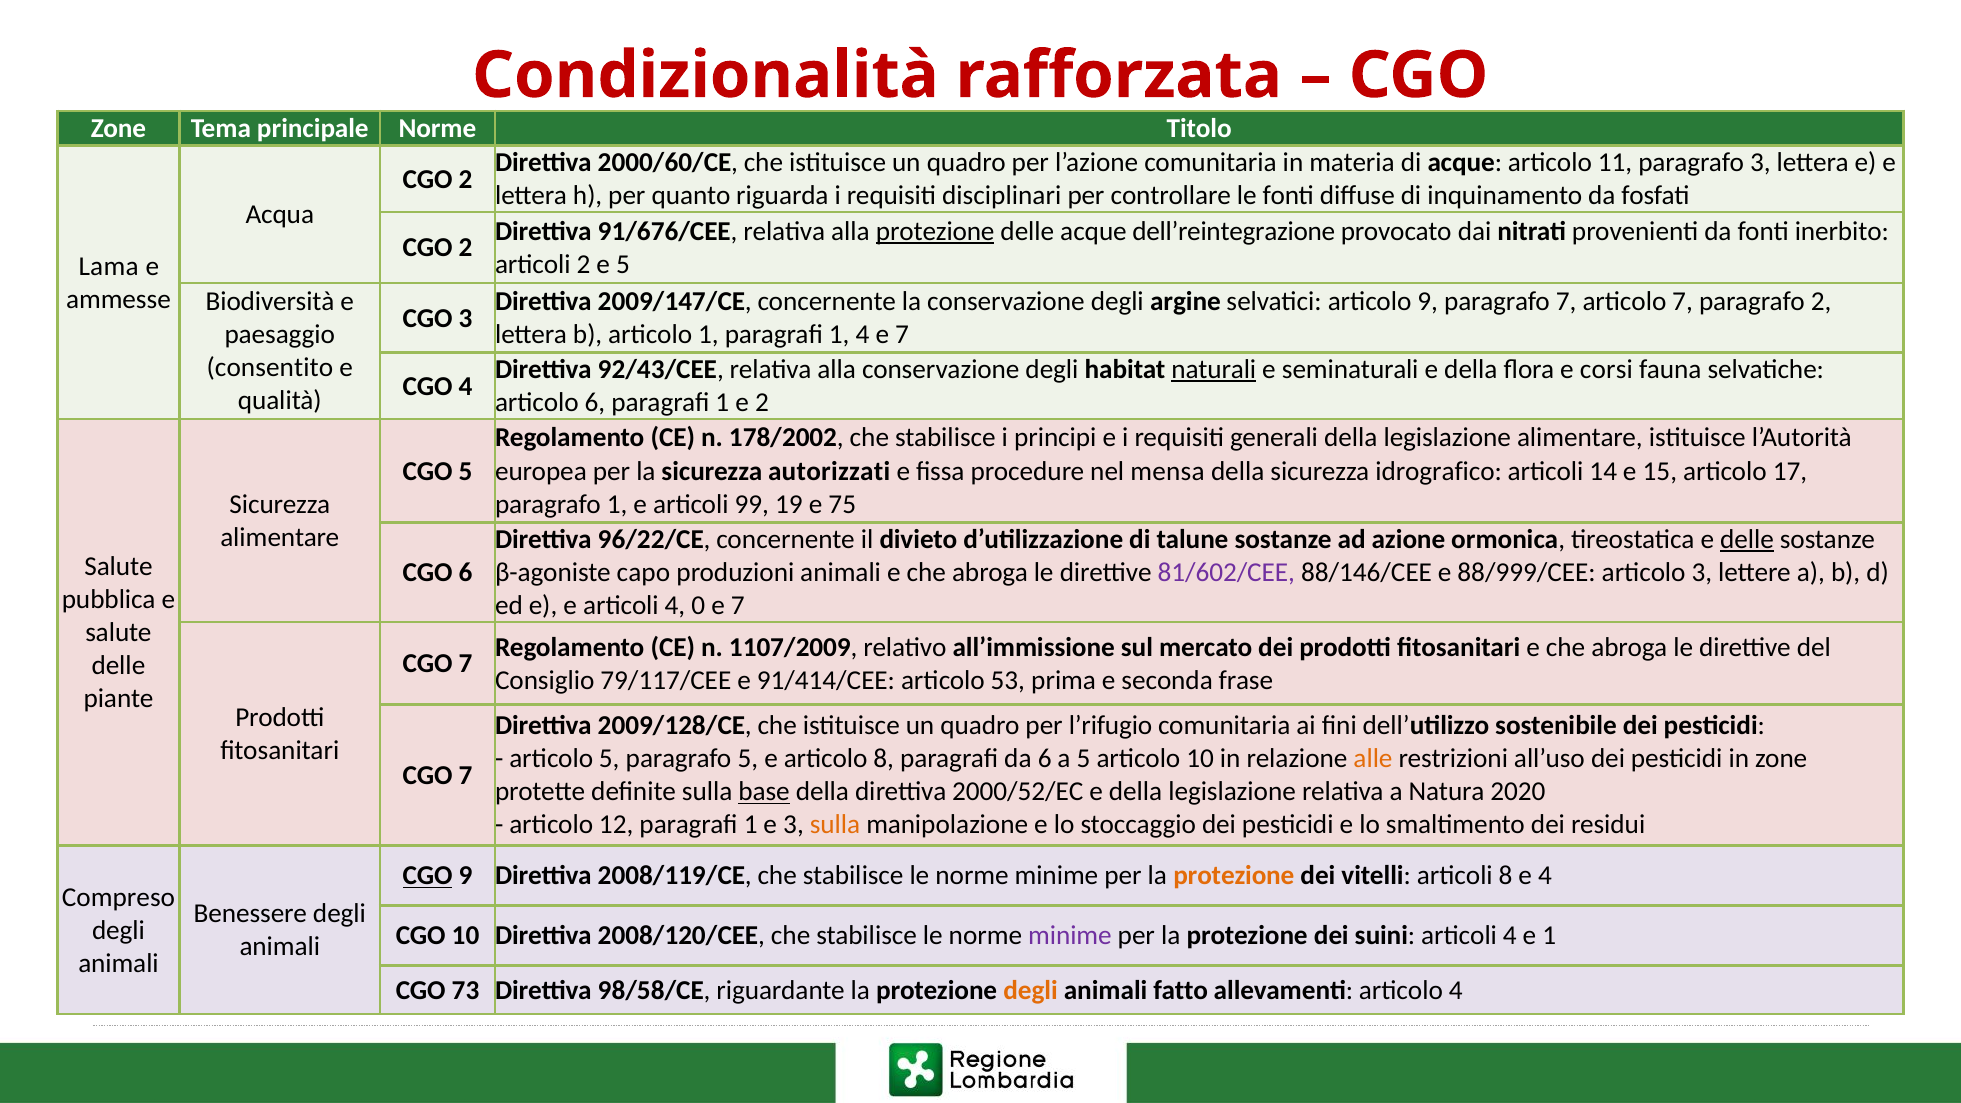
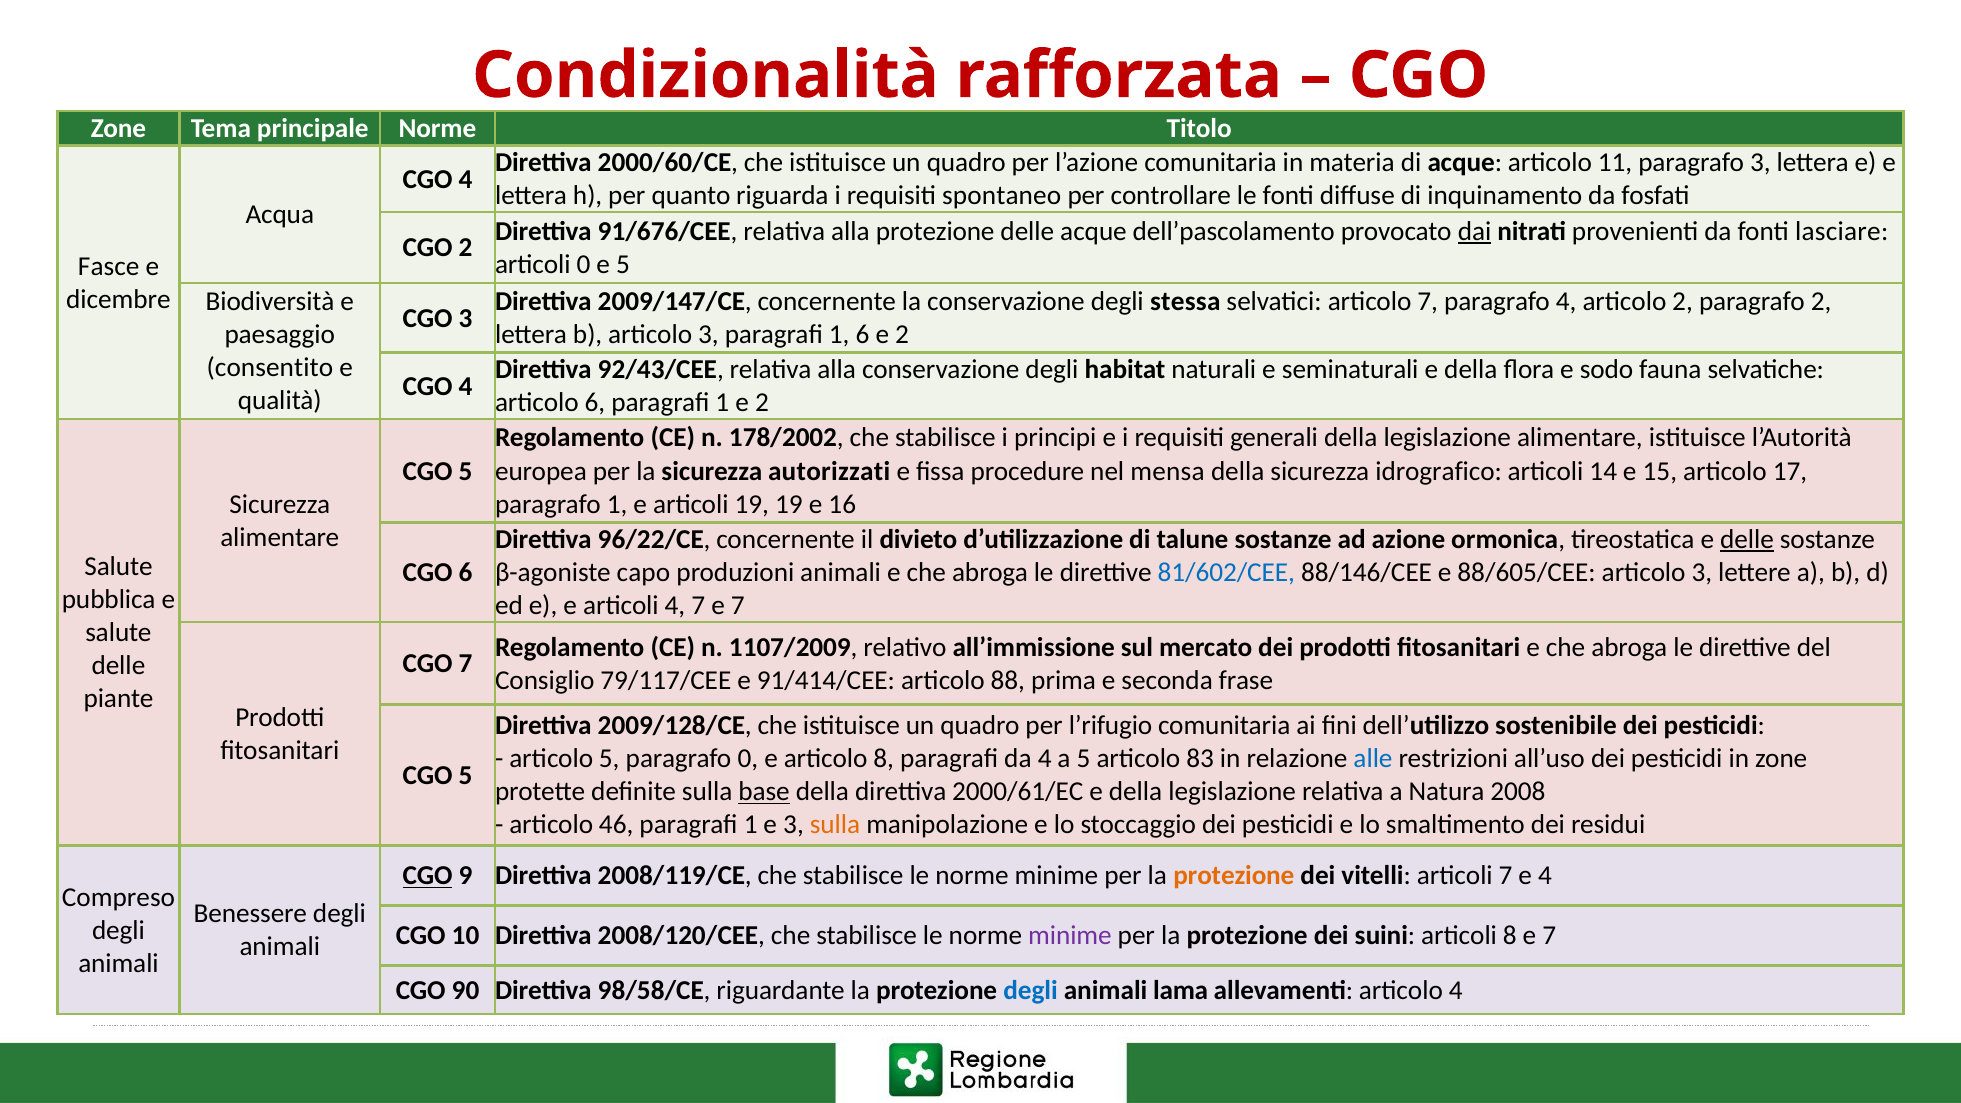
2 at (466, 179): 2 -> 4
disciplinari: disciplinari -> spontaneo
protezione at (935, 231) underline: present -> none
dell’reintegrazione: dell’reintegrazione -> dell’pascolamento
dai underline: none -> present
inerbito: inerbito -> lasciare
articoli 2: 2 -> 0
Lama: Lama -> Fasce
ammesse: ammesse -> dicembre
argine: argine -> stessa
articolo 9: 9 -> 7
paragrafo 7: 7 -> 4
articolo 7: 7 -> 2
b articolo 1: 1 -> 3
1 4: 4 -> 6
7 at (902, 335): 7 -> 2
naturali underline: present -> none
corsi: corsi -> sodo
articoli 99: 99 -> 19
75: 75 -> 16
81/602/CEE colour: purple -> blue
88/999/CEE: 88/999/CEE -> 88/605/CEE
4 0: 0 -> 7
53: 53 -> 88
paragrafo 5: 5 -> 0
da 6: 6 -> 4
articolo 10: 10 -> 83
alle colour: orange -> blue
7 at (466, 775): 7 -> 5
2000/52/EC: 2000/52/EC -> 2000/61/EC
2020: 2020 -> 2008
12: 12 -> 46
articoli 8: 8 -> 7
suini articoli 4: 4 -> 8
1 at (1549, 936): 1 -> 7
73: 73 -> 90
degli at (1031, 990) colour: orange -> blue
fatto: fatto -> lama
